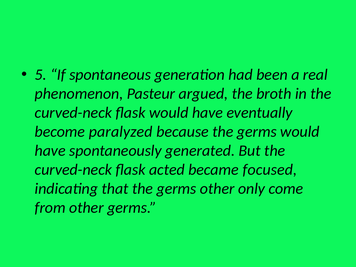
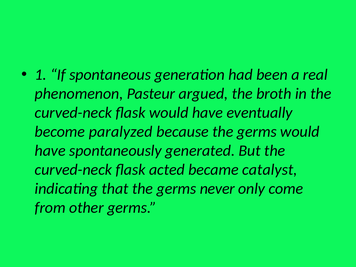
5: 5 -> 1
focused: focused -> catalyst
germs other: other -> never
